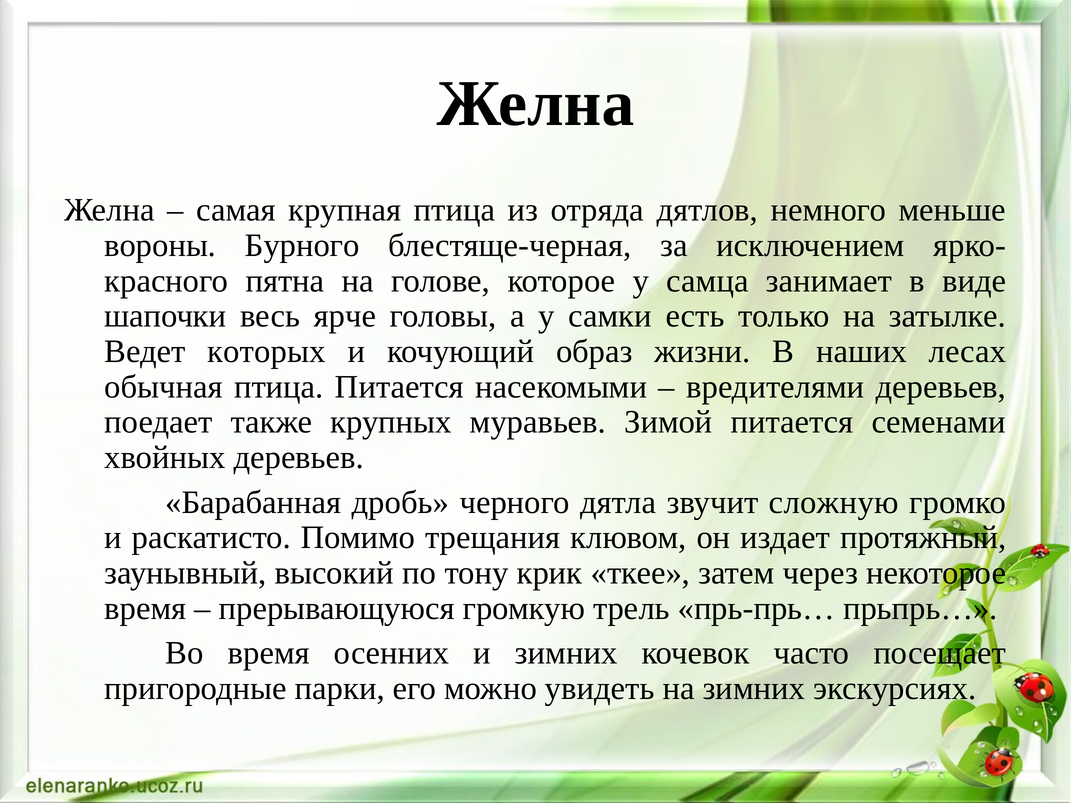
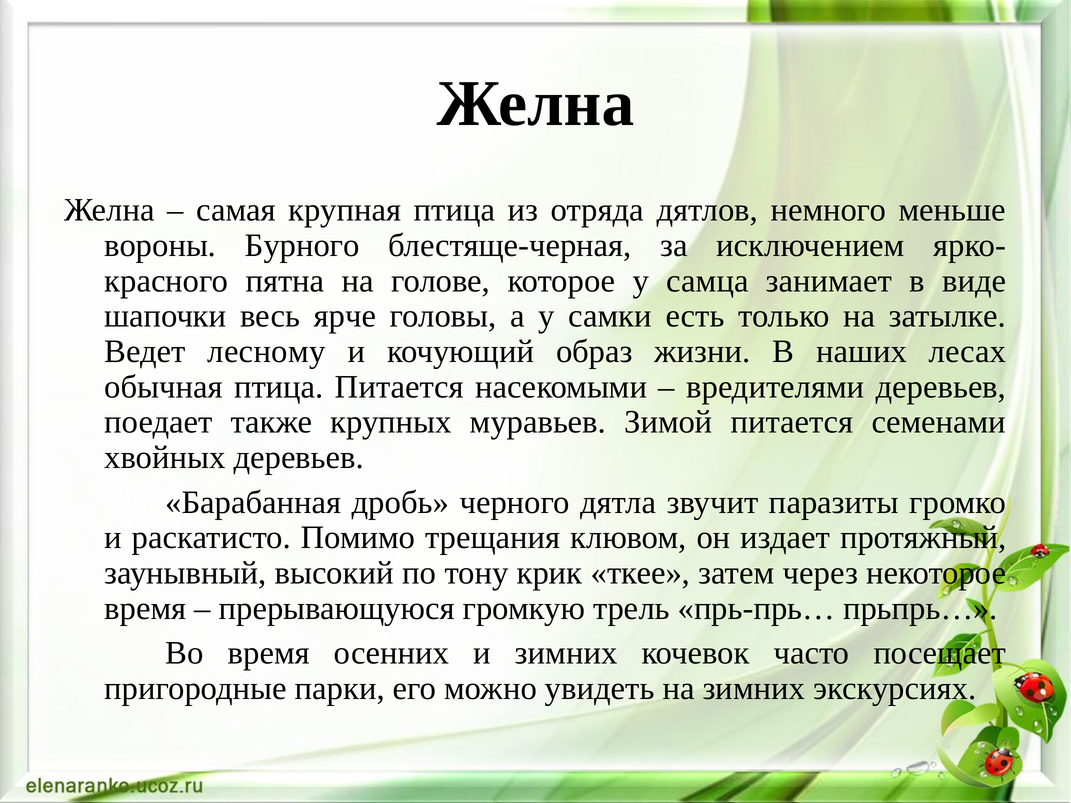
которых: которых -> лесному
сложную: сложную -> паразиты
